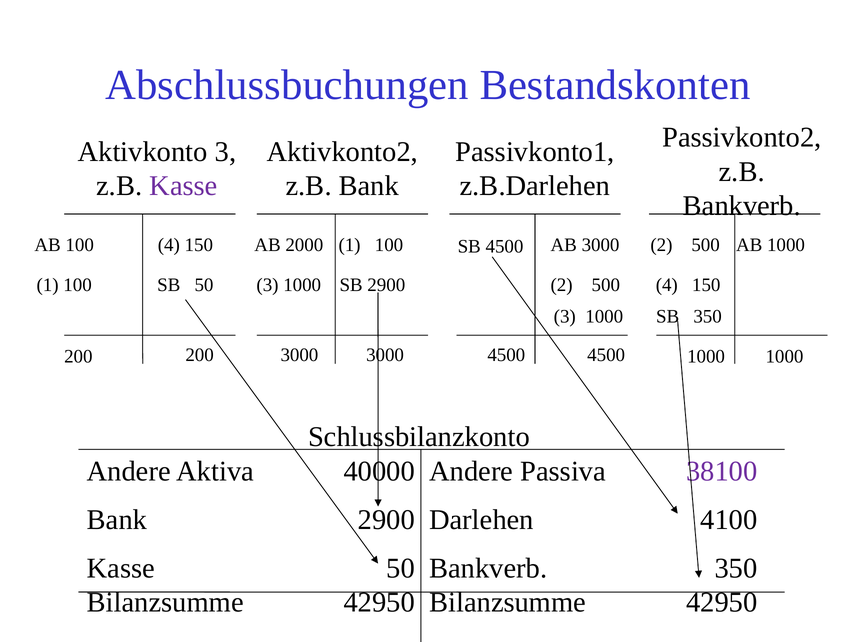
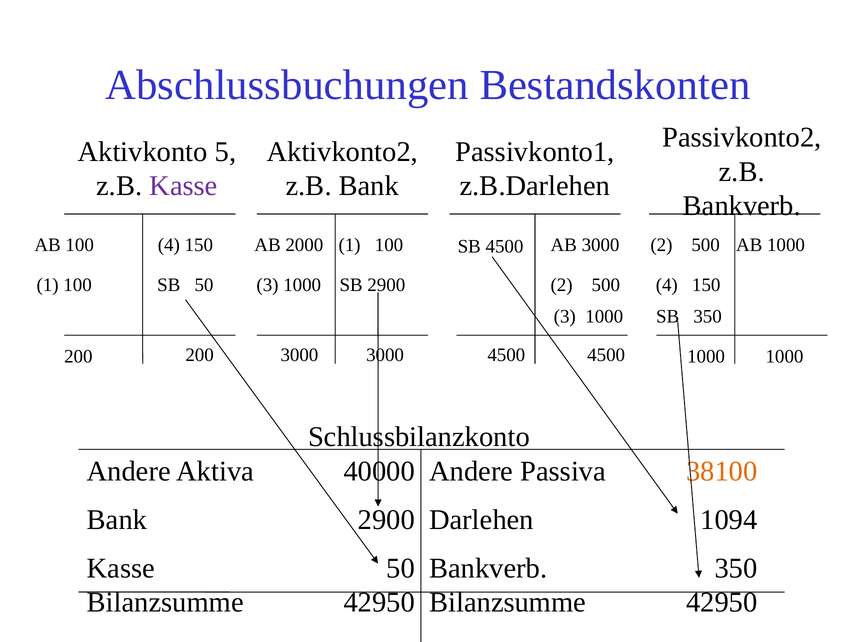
Aktivkonto 3: 3 -> 5
38100 colour: purple -> orange
4100: 4100 -> 1094
